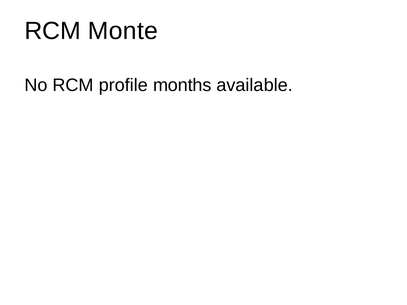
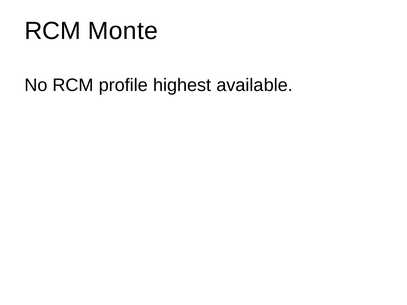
months: months -> highest
